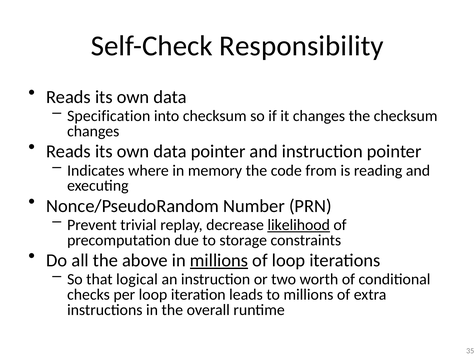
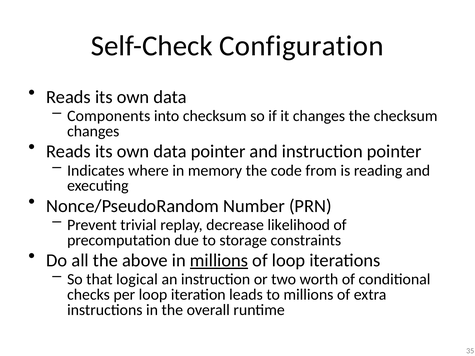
Responsibility: Responsibility -> Configuration
Specification: Specification -> Components
likelihood underline: present -> none
